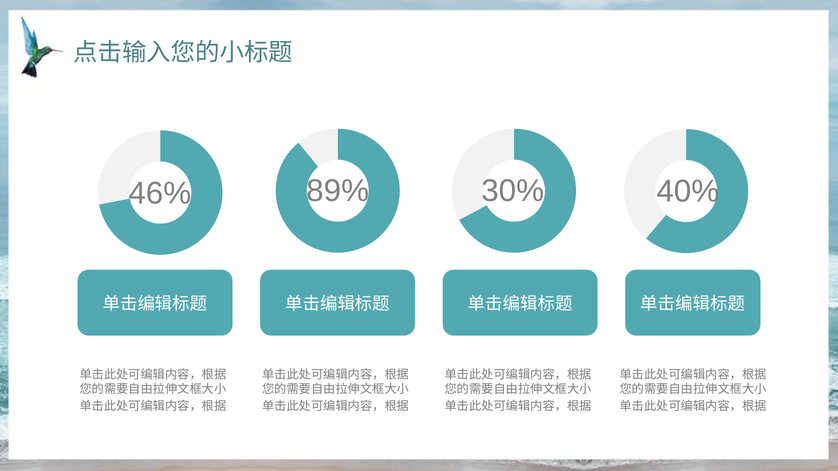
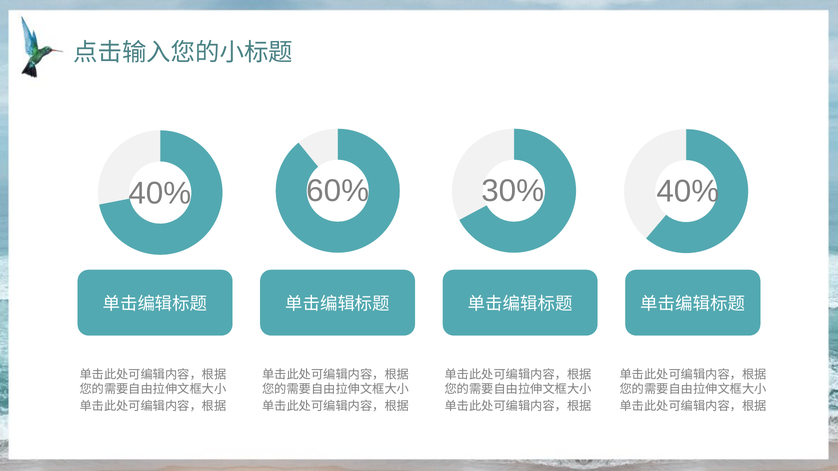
89%: 89% -> 60%
46% at (160, 193): 46% -> 40%
